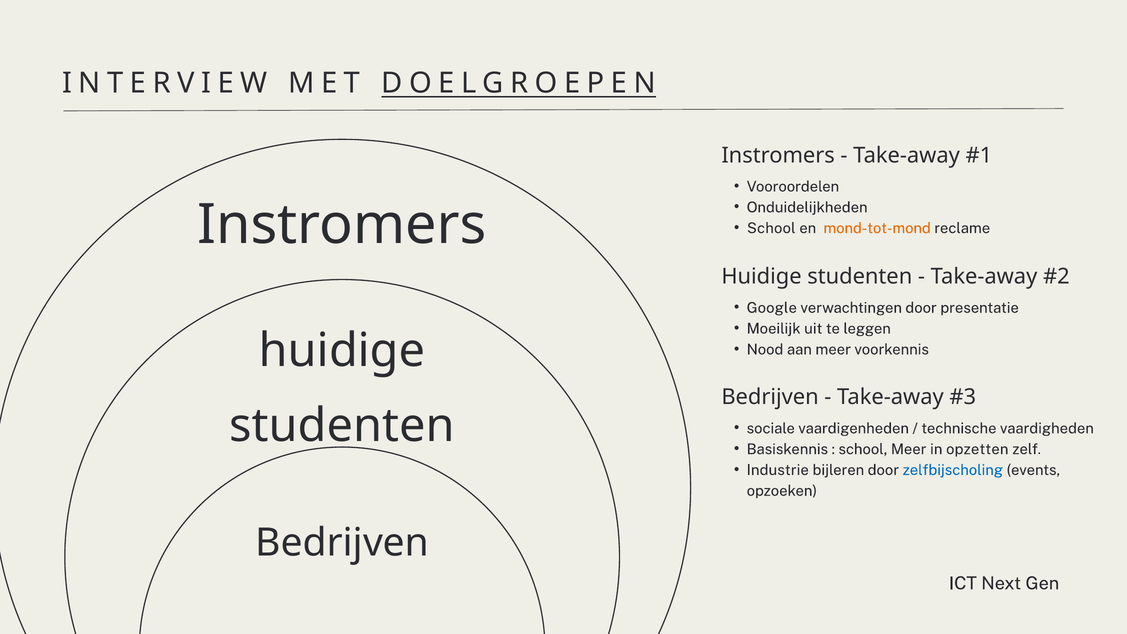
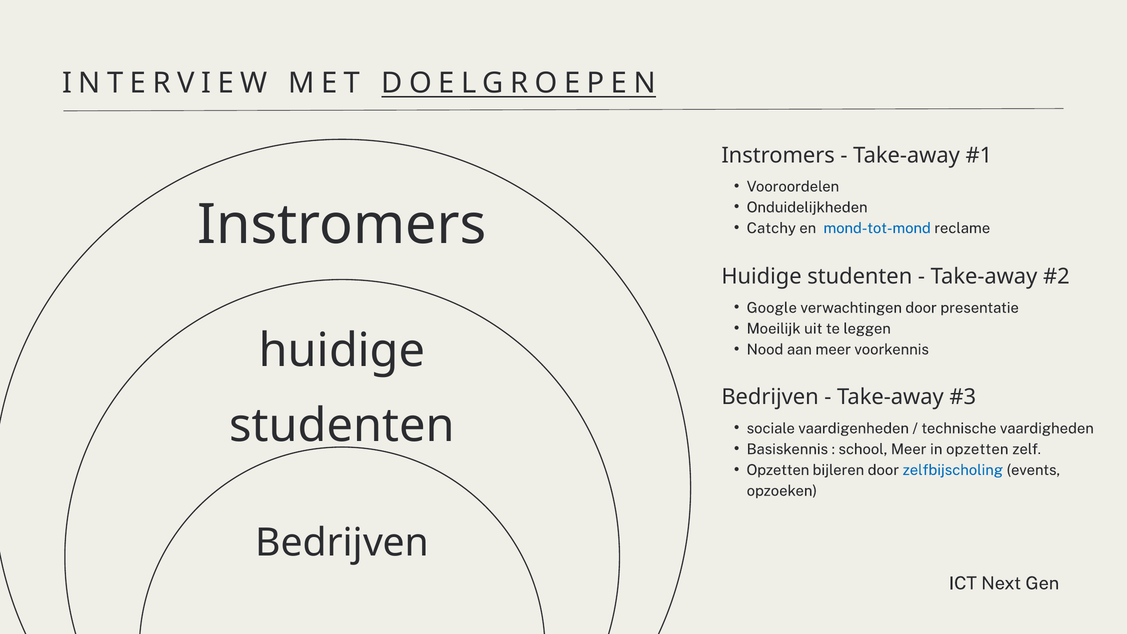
School at (771, 228): School -> Catchy
mond-tot-mond colour: orange -> blue
Industrie at (778, 470): Industrie -> Opzetten
